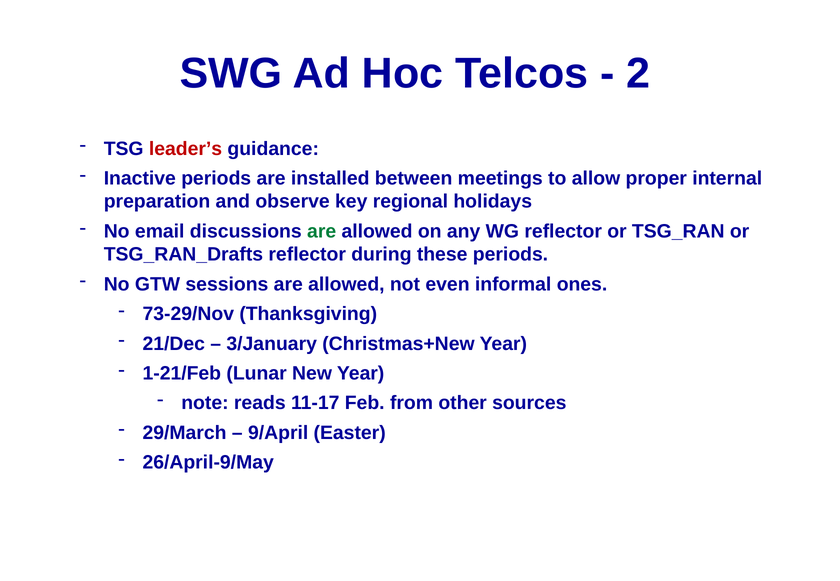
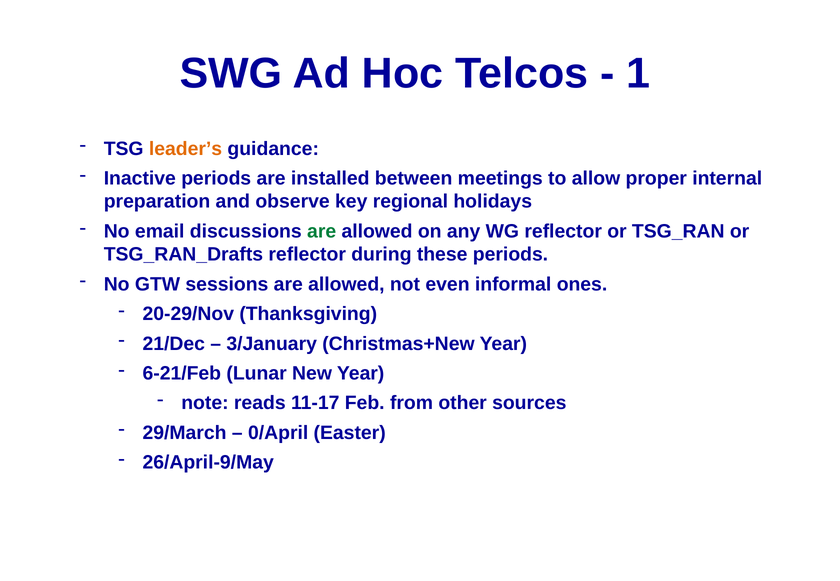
2: 2 -> 1
leader’s colour: red -> orange
73-29/Nov: 73-29/Nov -> 20-29/Nov
1-21/Feb: 1-21/Feb -> 6-21/Feb
9/April: 9/April -> 0/April
